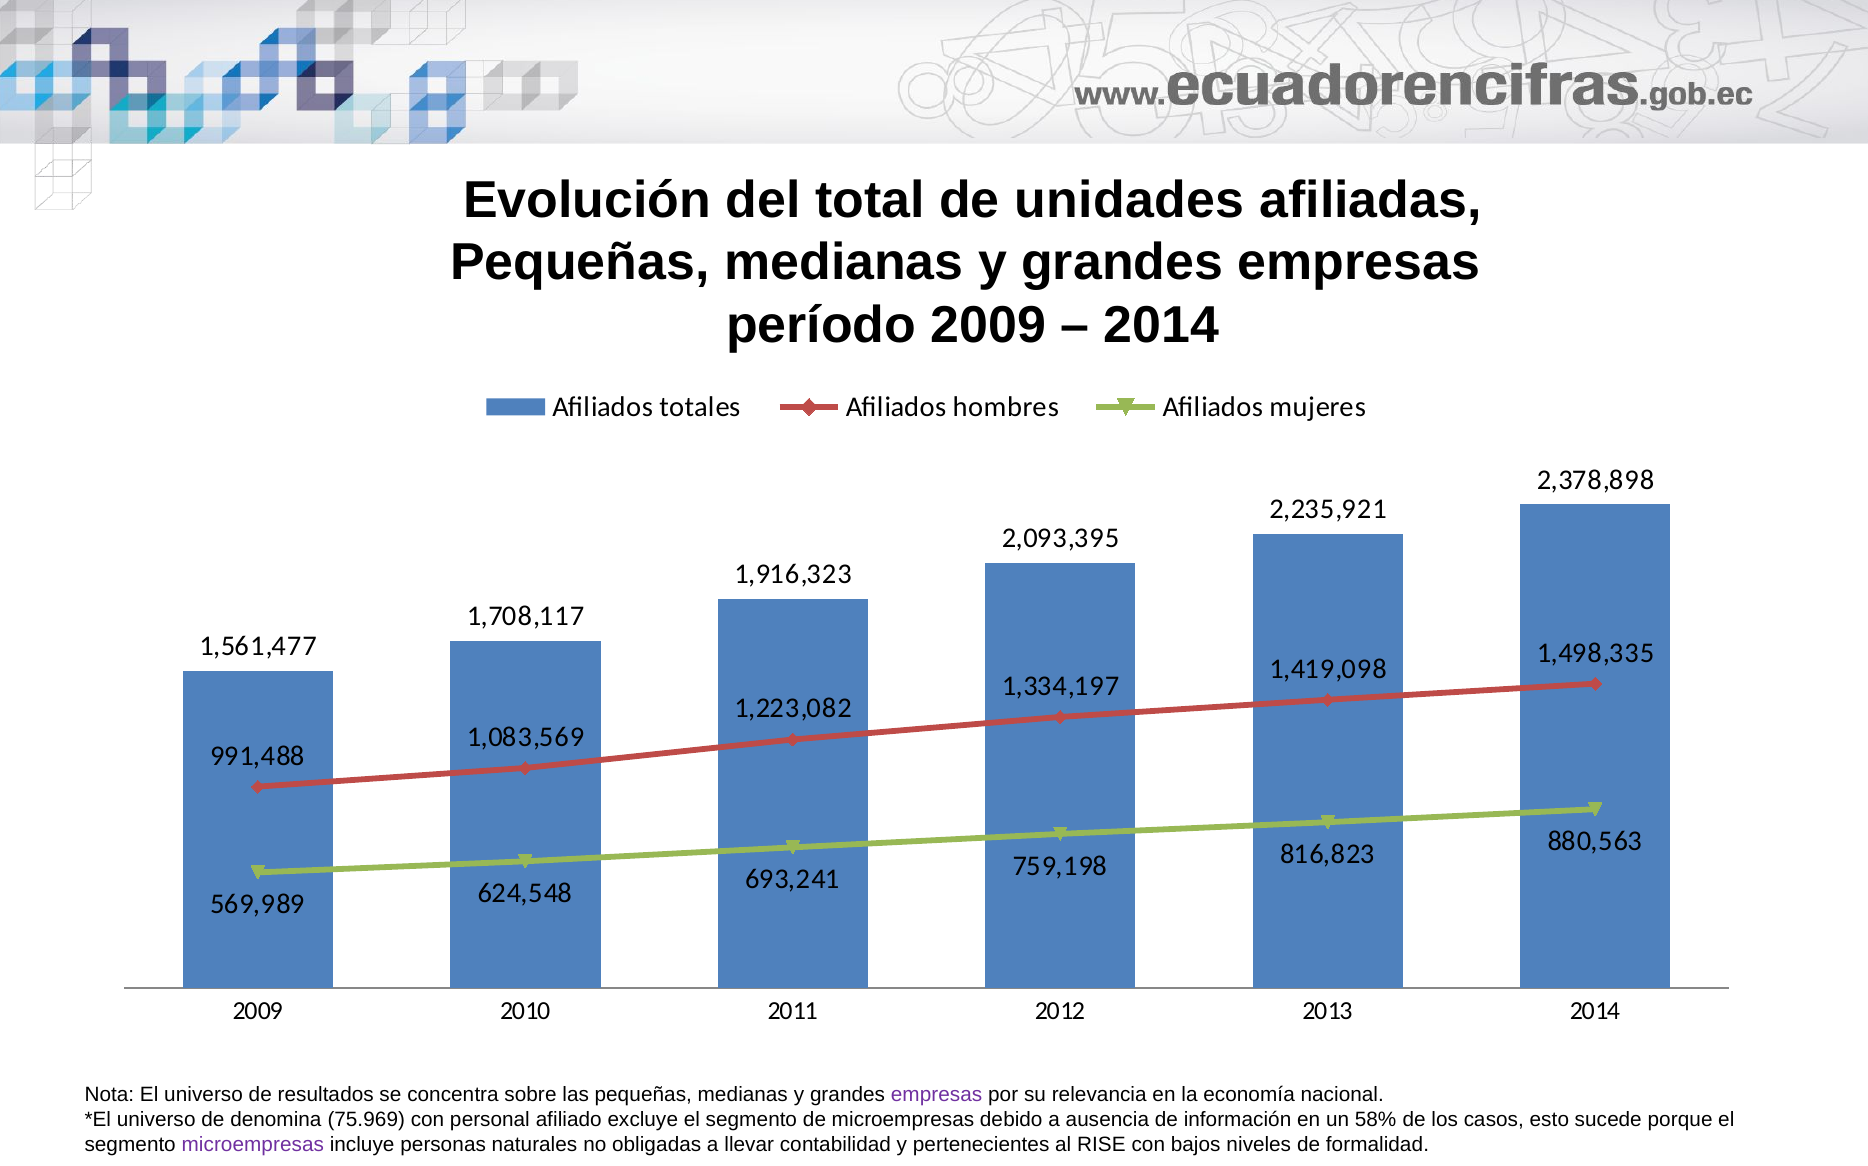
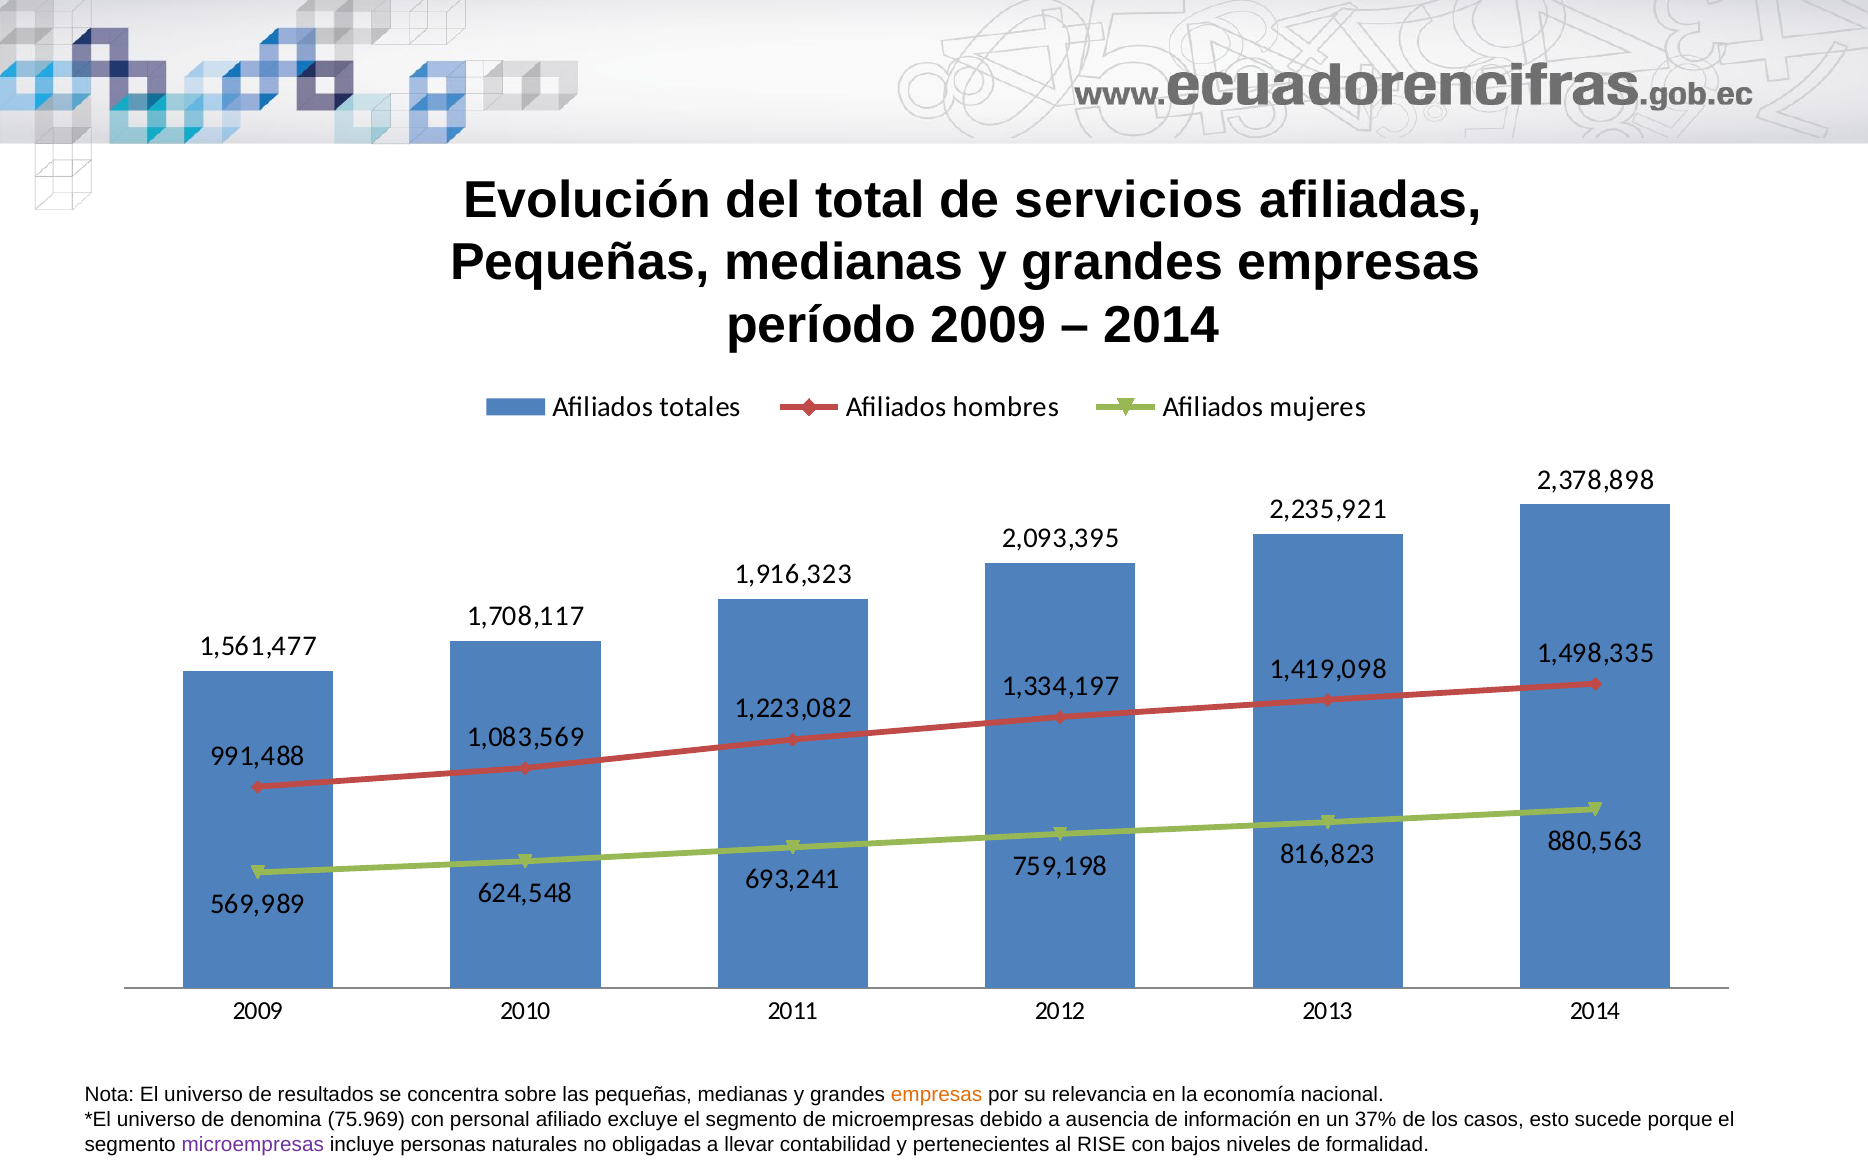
unidades: unidades -> servicios
empresas at (937, 1095) colour: purple -> orange
58%: 58% -> 37%
